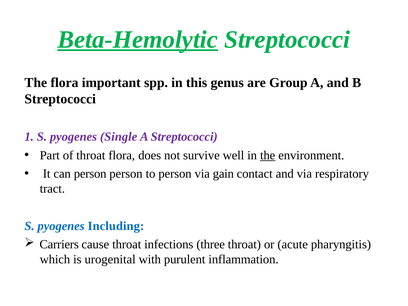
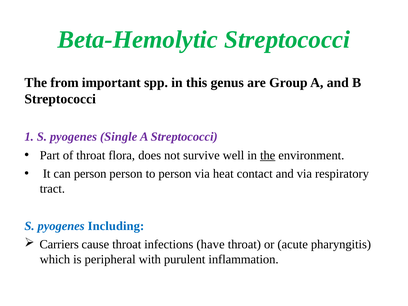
Beta-Hemolytic underline: present -> none
The flora: flora -> from
gain: gain -> heat
three: three -> have
urogenital: urogenital -> peripheral
